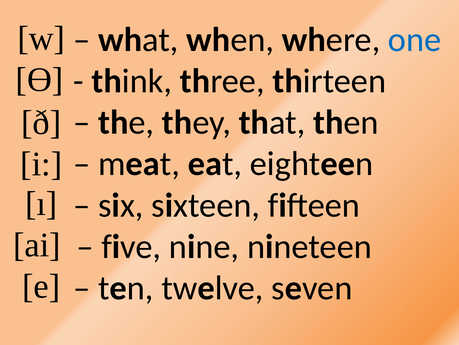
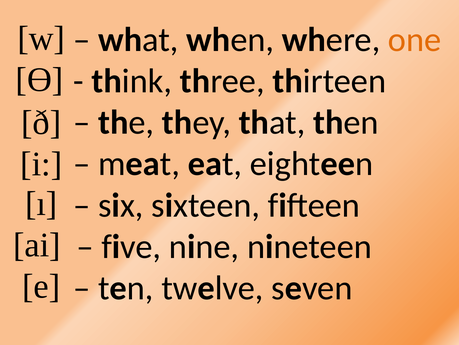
one colour: blue -> orange
